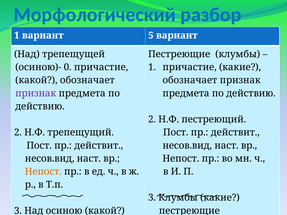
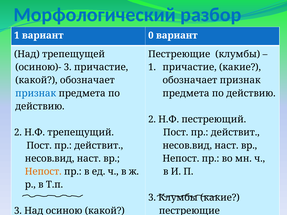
5: 5 -> 0
осиною)- 0: 0 -> 3
признак at (36, 93) colour: purple -> blue
